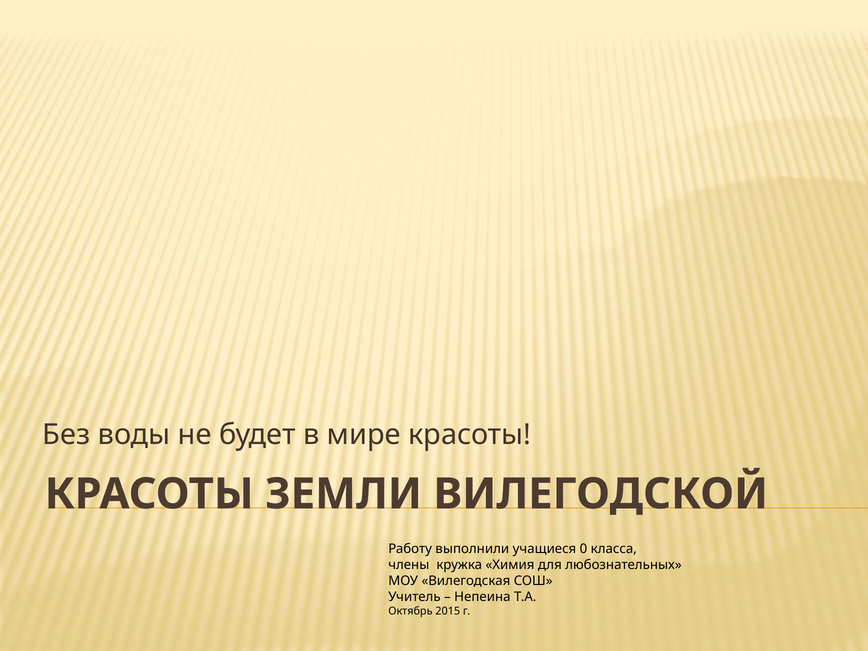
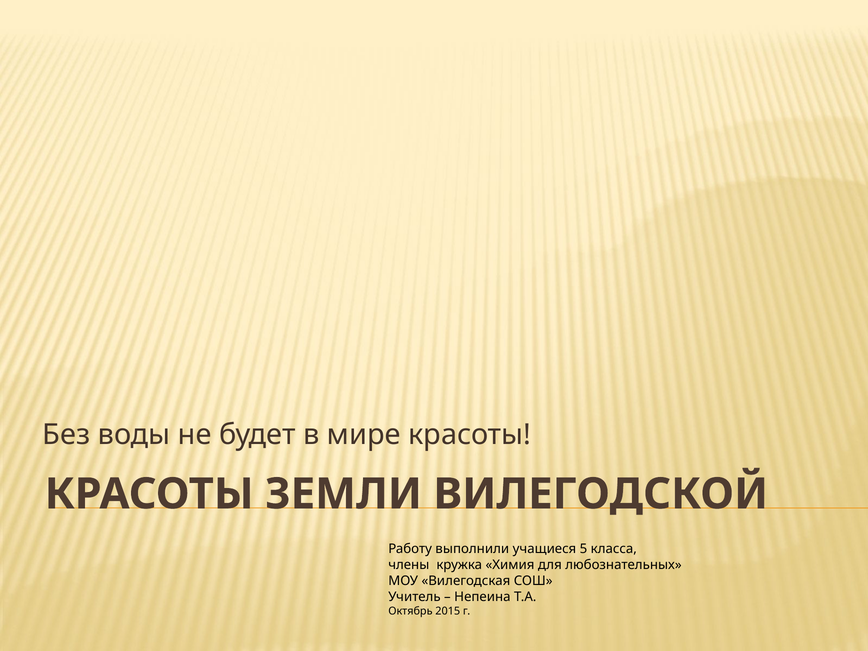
0: 0 -> 5
